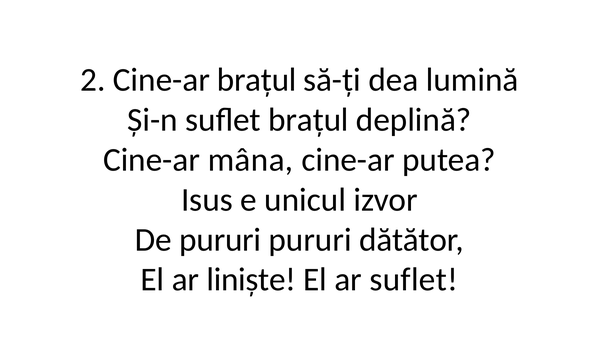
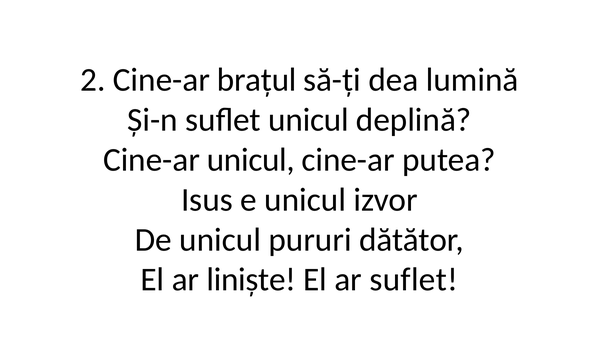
suflet brațul: brațul -> unicul
Cine-ar mâna: mâna -> unicul
De pururi: pururi -> unicul
